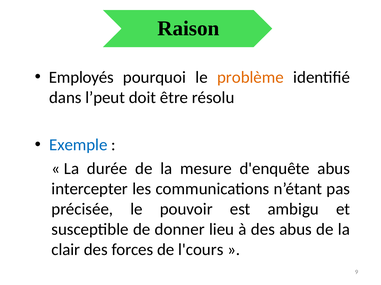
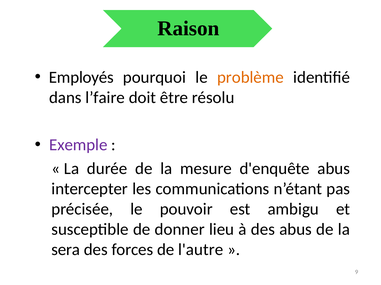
l’peut: l’peut -> l’faire
Exemple colour: blue -> purple
clair: clair -> sera
l'cours: l'cours -> l'autre
